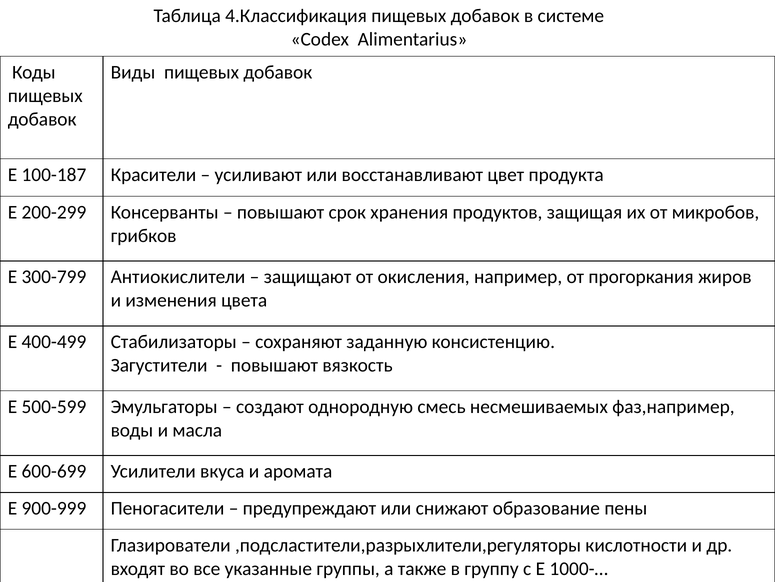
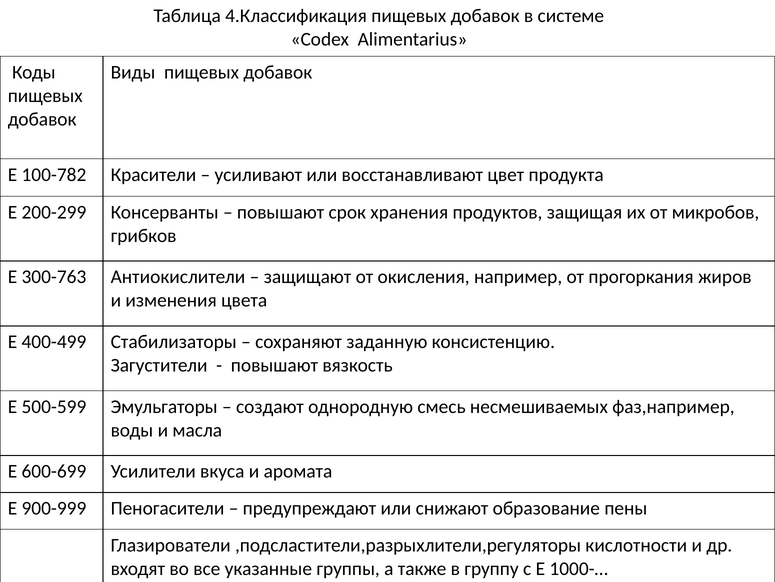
100-187: 100-187 -> 100-782
300-799: 300-799 -> 300-763
